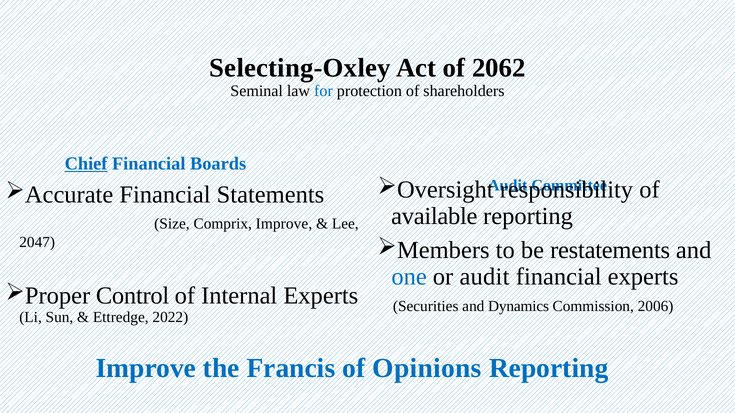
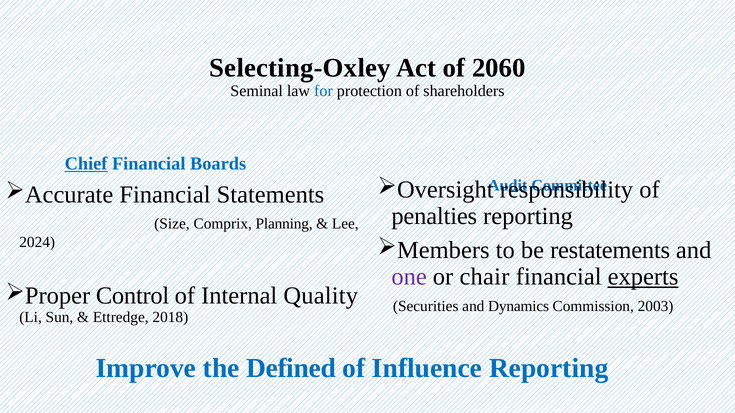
2062: 2062 -> 2060
available: available -> penalties
Comprix Improve: Improve -> Planning
2047: 2047 -> 2024
one colour: blue -> purple
or audit: audit -> chair
experts at (643, 277) underline: none -> present
Internal Experts: Experts -> Quality
2006: 2006 -> 2003
2022: 2022 -> 2018
Francis: Francis -> Defined
Opinions: Opinions -> Influence
